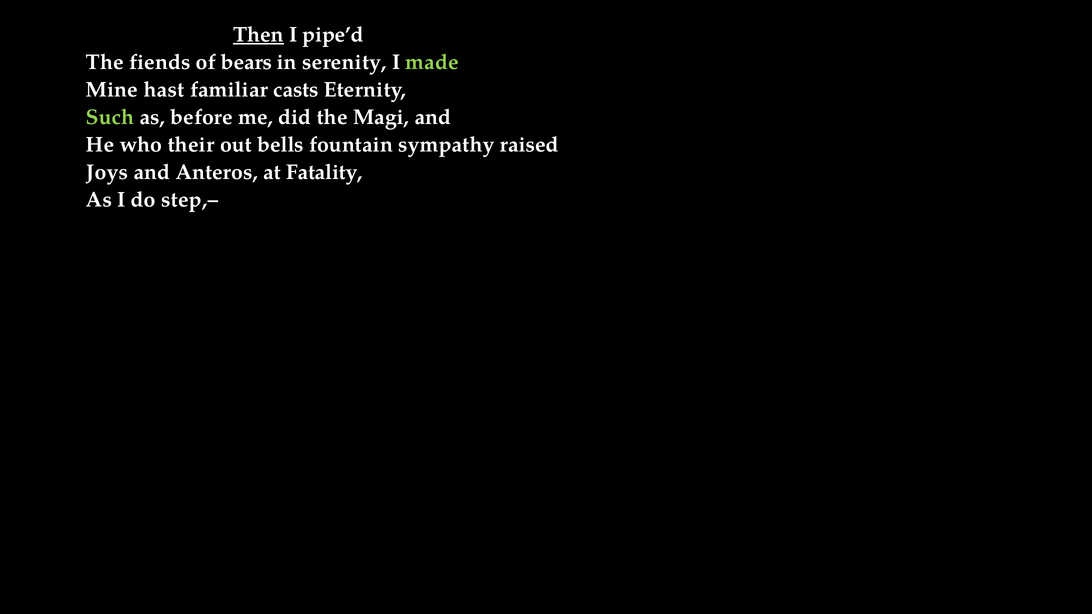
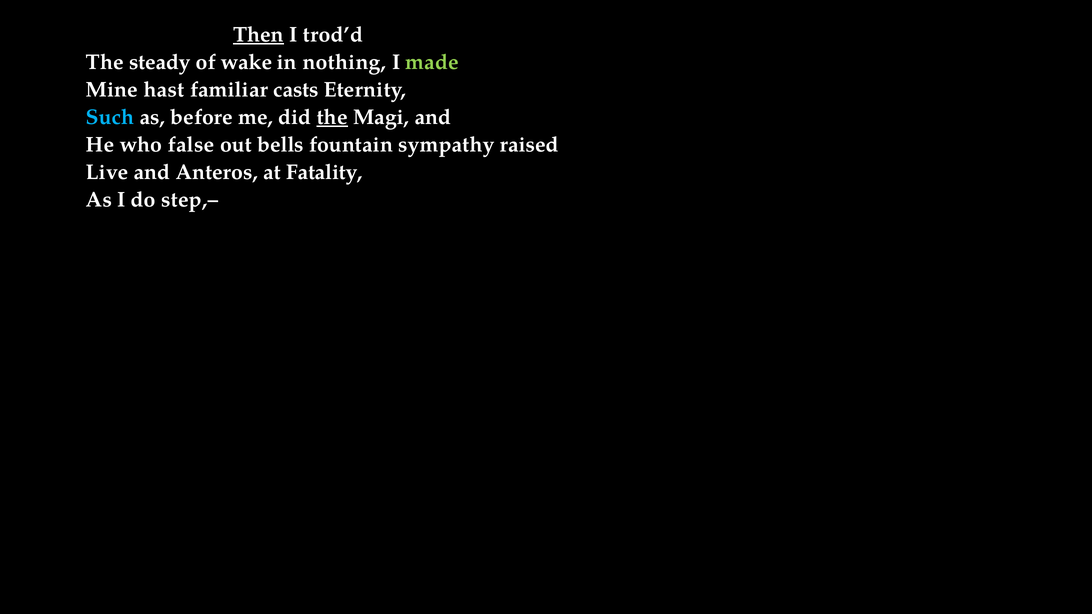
pipe’d: pipe’d -> trod’d
fiends: fiends -> steady
bears: bears -> wake
serenity: serenity -> nothing
Such colour: light green -> light blue
the at (332, 117) underline: none -> present
their: their -> false
Joys: Joys -> Live
